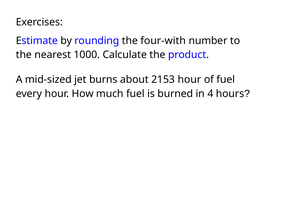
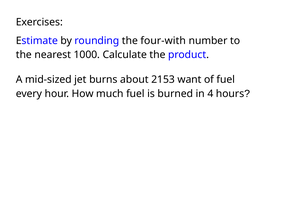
2153 hour: hour -> want
